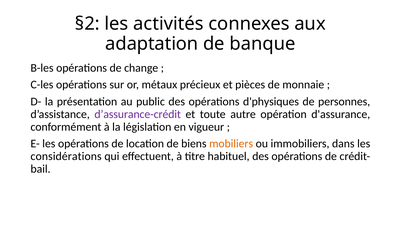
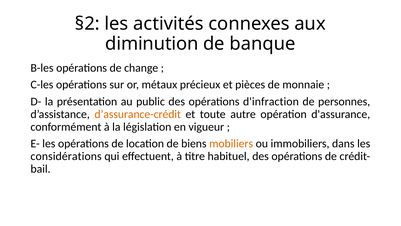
adaptation: adaptation -> diminution
d'physiques: d'physiques -> d'infraction
d’assurance-crédit colour: purple -> orange
